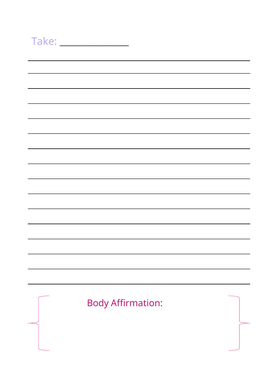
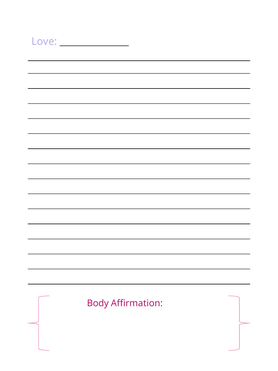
Take: Take -> Love
